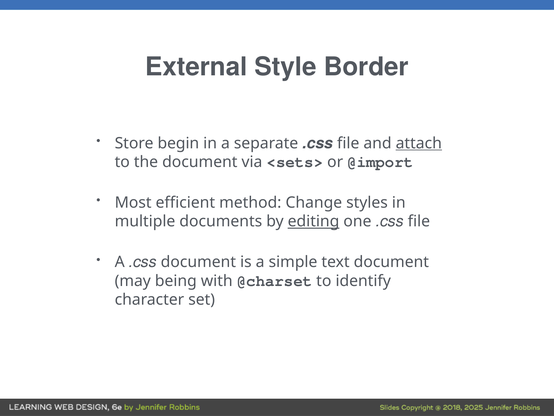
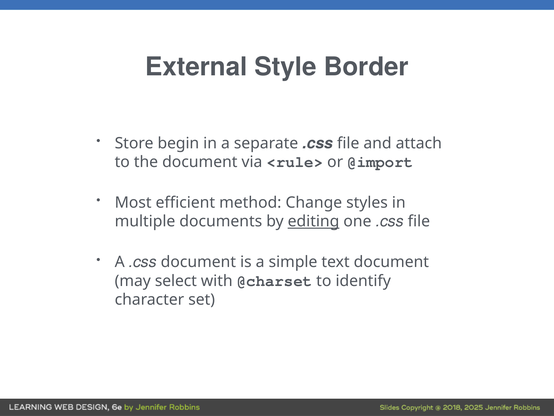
attach underline: present -> none
<sets>: <sets> -> <rule>
being: being -> select
